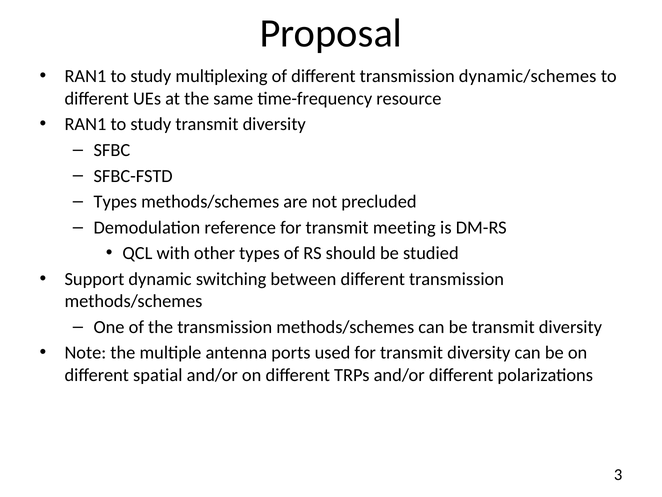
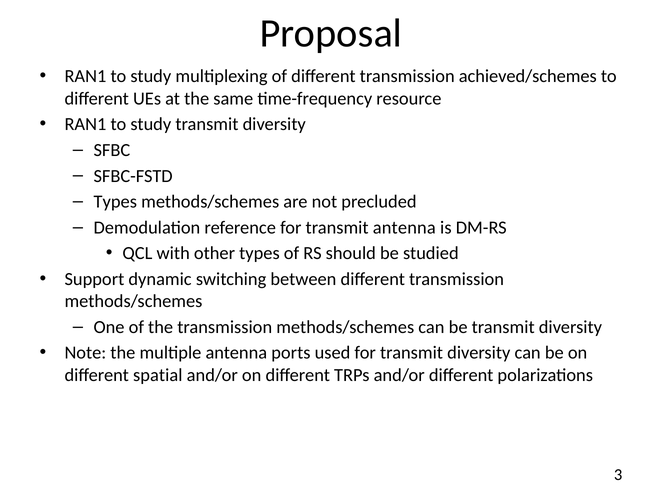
dynamic/schemes: dynamic/schemes -> achieved/schemes
transmit meeting: meeting -> antenna
